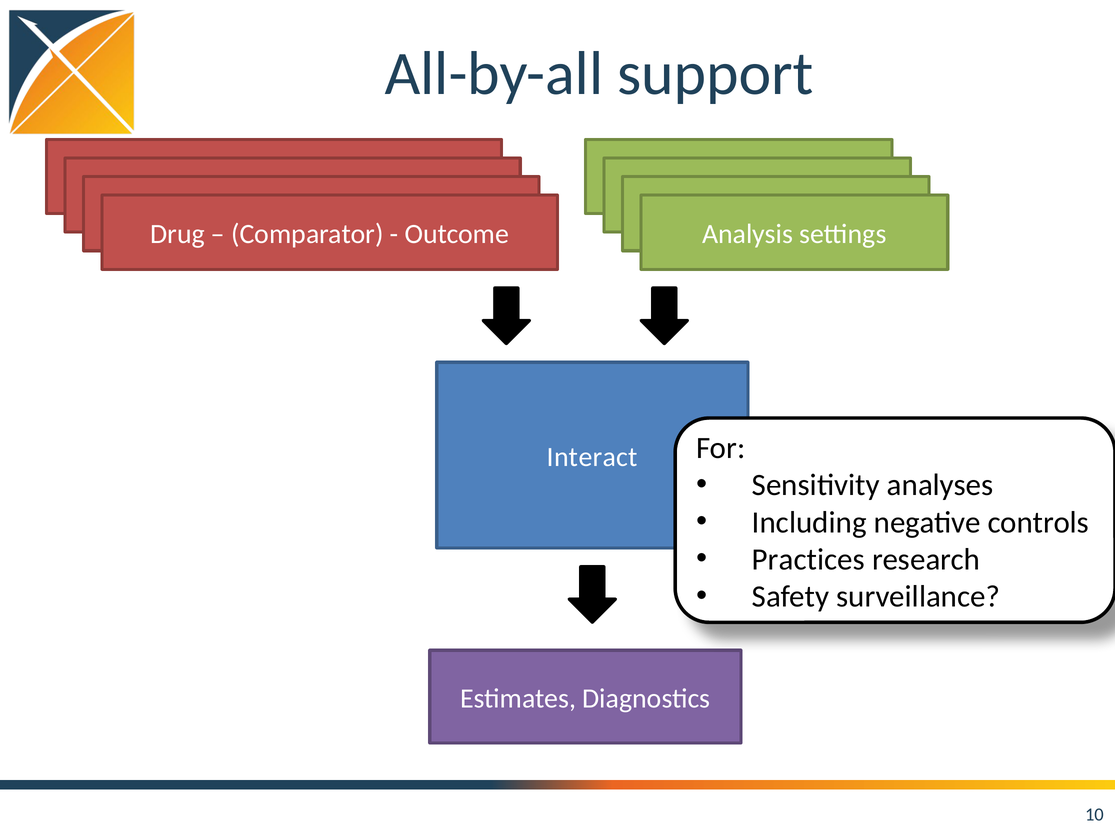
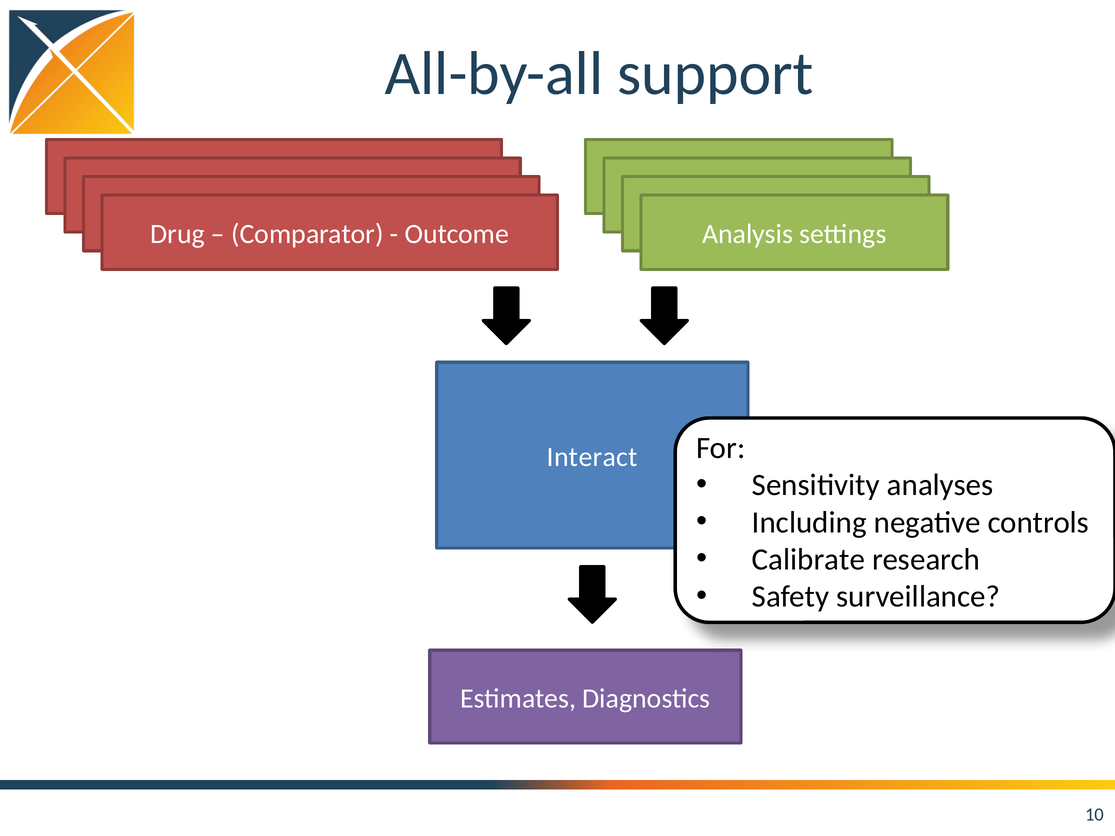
Practices: Practices -> Calibrate
